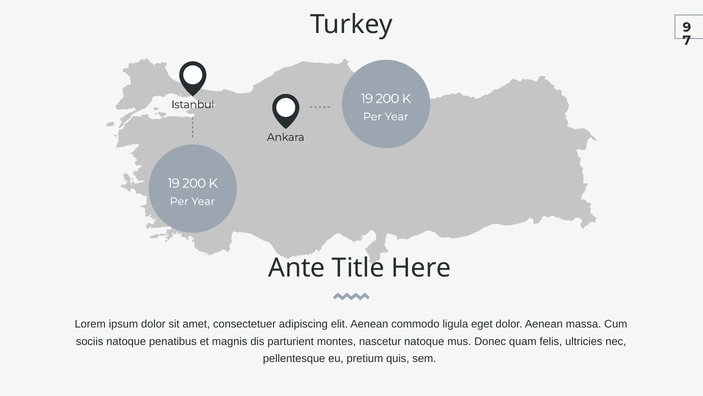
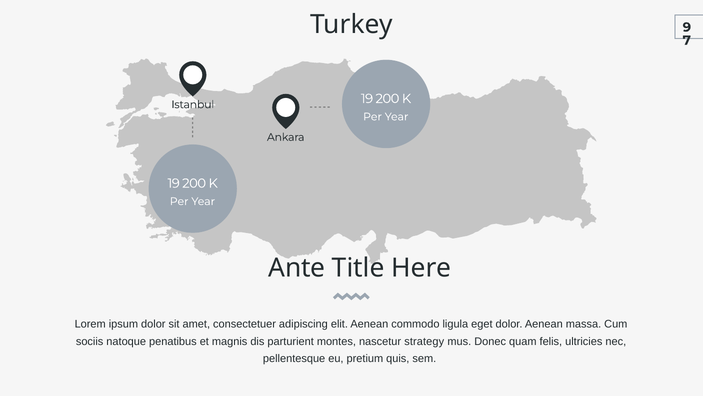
nascetur natoque: natoque -> strategy
